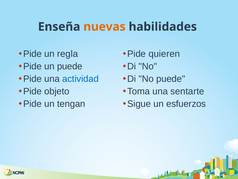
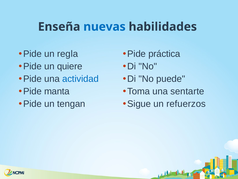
nuevas colour: orange -> blue
quieren: quieren -> práctica
un puede: puede -> quiere
objeto: objeto -> manta
esfuerzos: esfuerzos -> refuerzos
